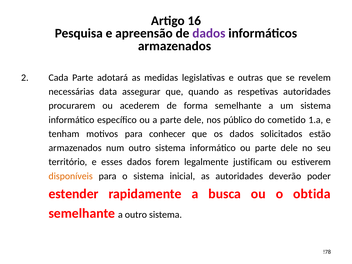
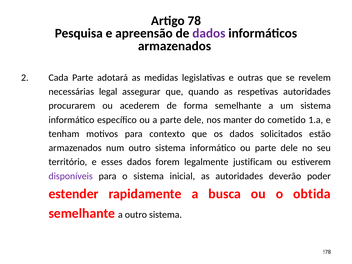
16: 16 -> 78
data: data -> legal
público: público -> manter
conhecer: conhecer -> contexto
disponíveis colour: orange -> purple
